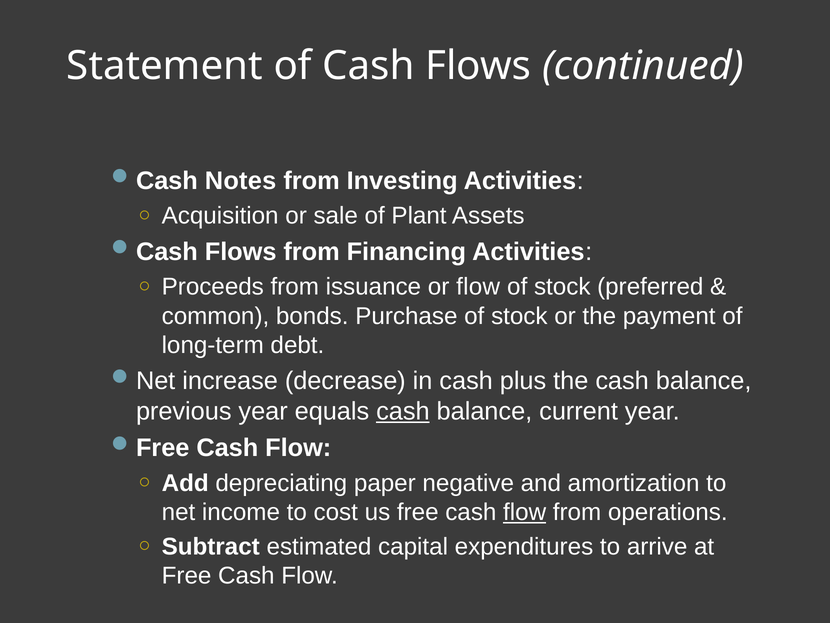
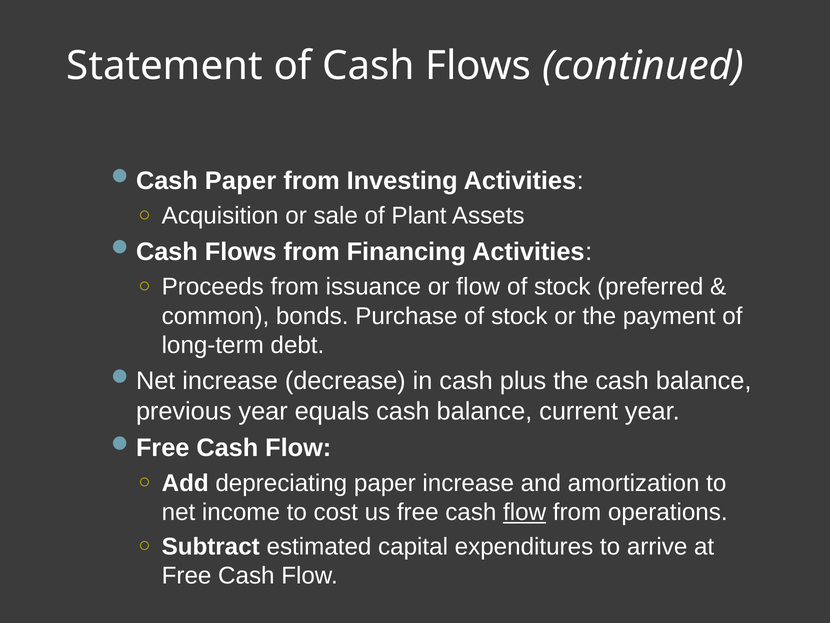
Notes at (241, 181): Notes -> Paper
cash at (403, 411) underline: present -> none
paper negative: negative -> increase
